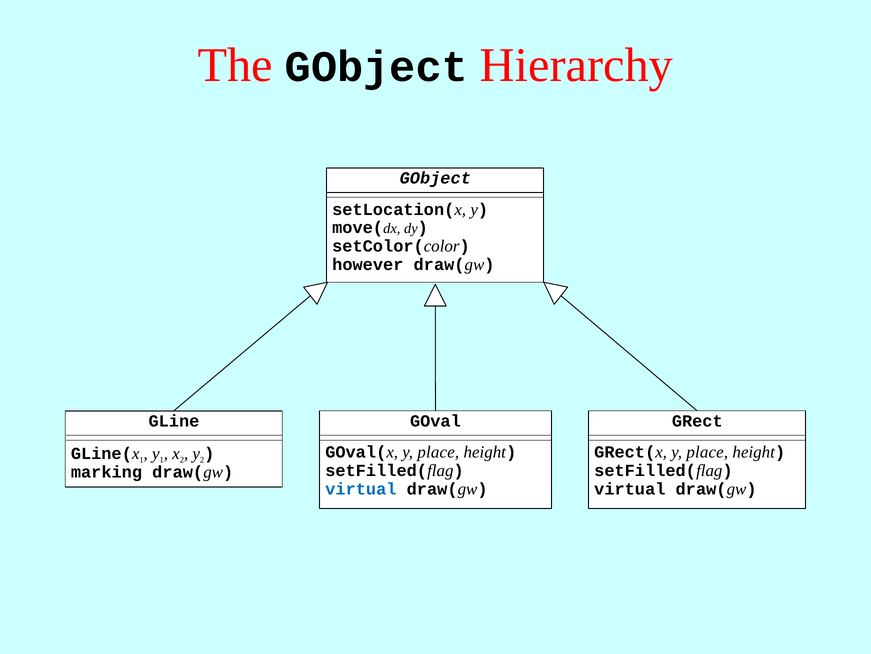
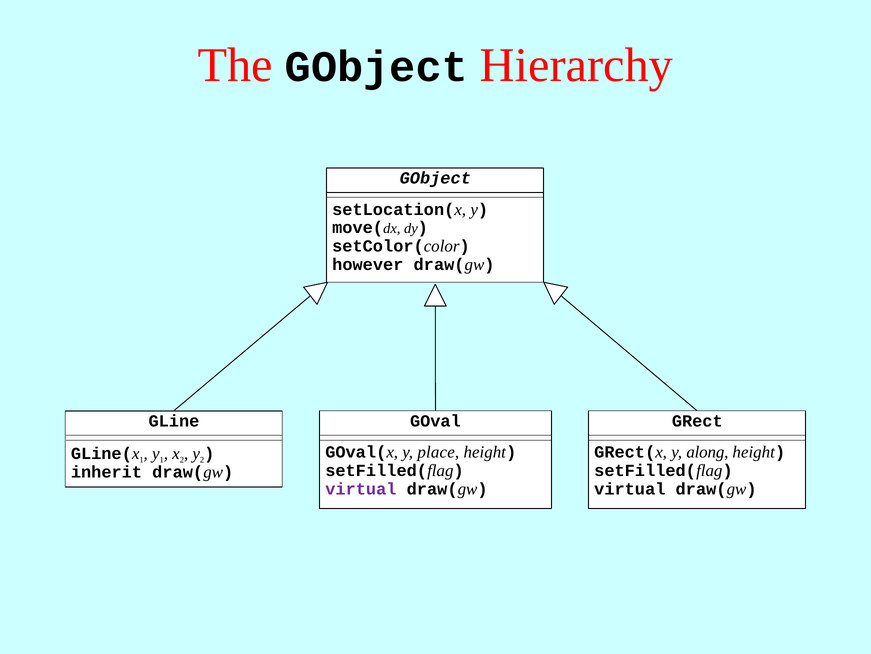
GRect(x y place: place -> along
marking: marking -> inherit
virtual at (361, 488) colour: blue -> purple
